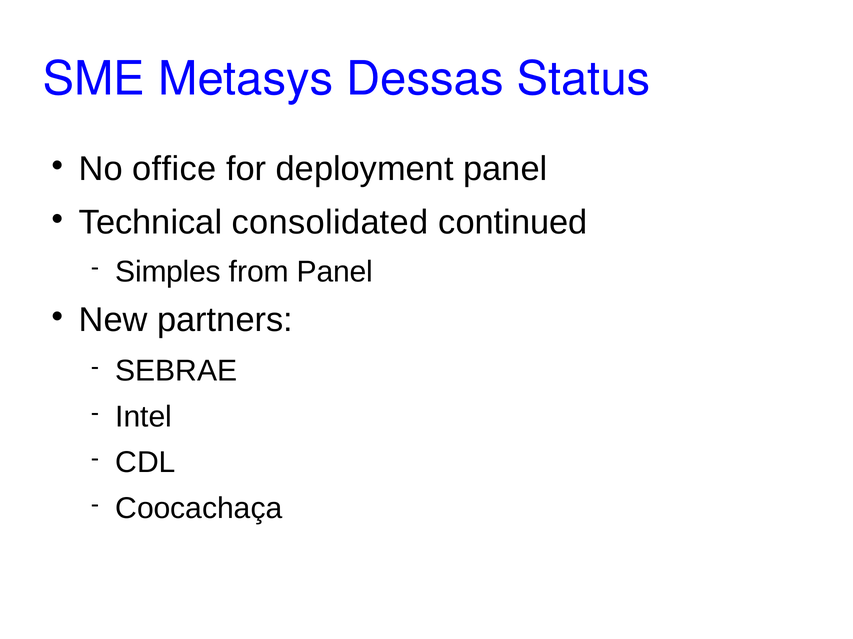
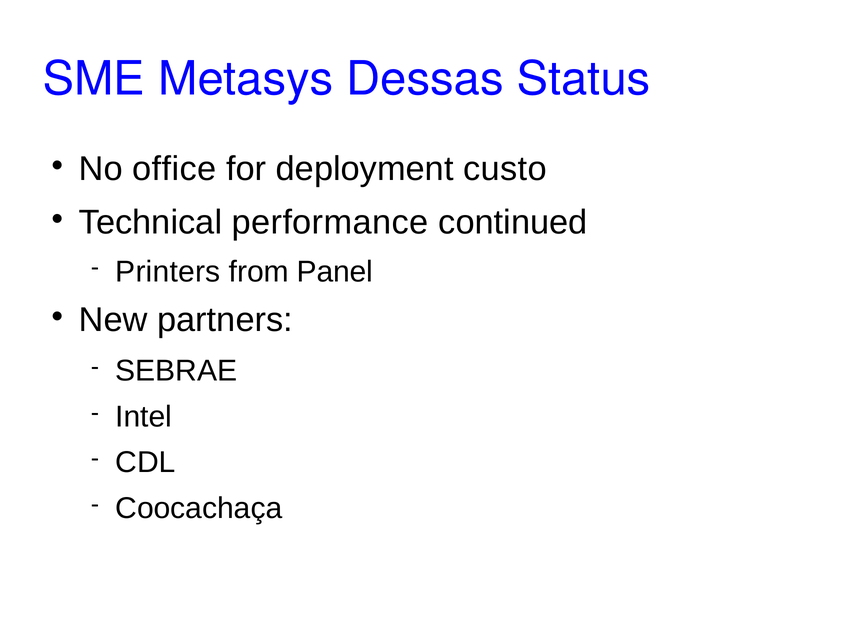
deployment panel: panel -> custo
consolidated: consolidated -> performance
Simples: Simples -> Printers
